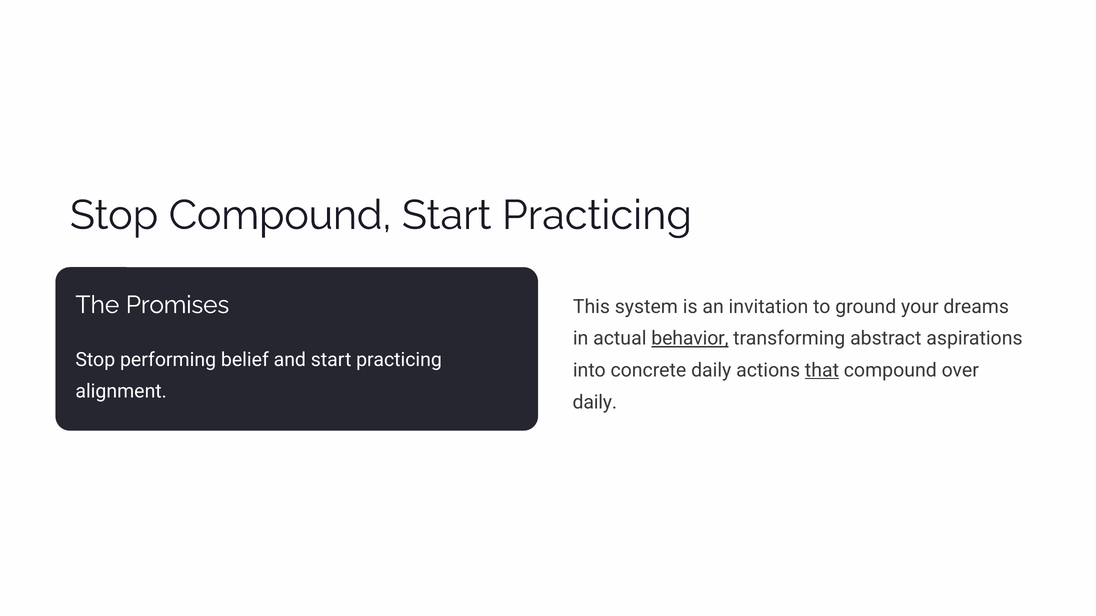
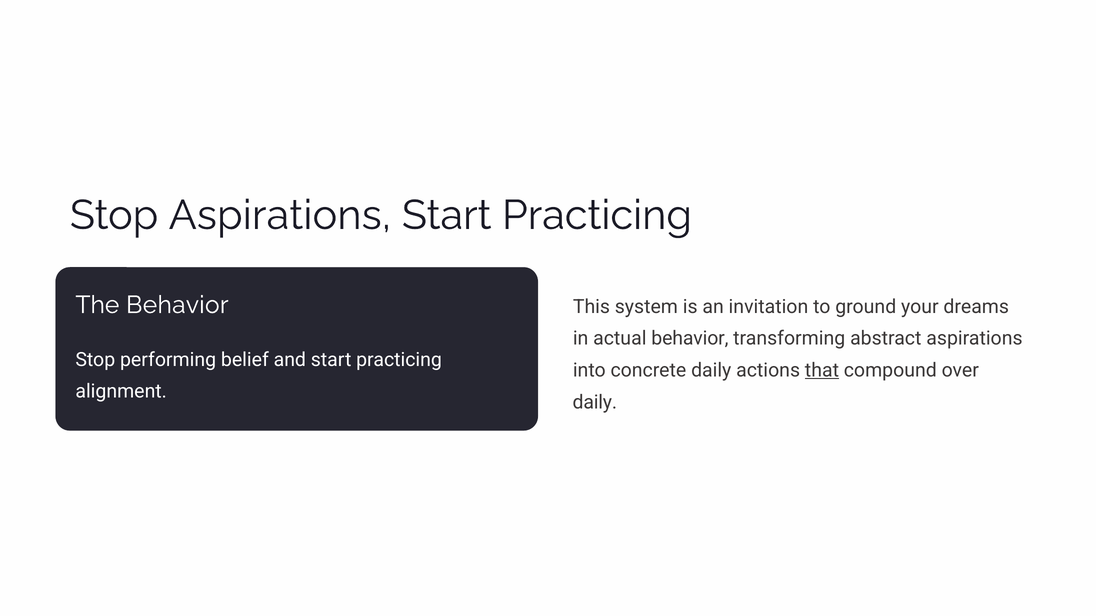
Stop Compound: Compound -> Aspirations
The Promises: Promises -> Behavior
behavior at (690, 339) underline: present -> none
